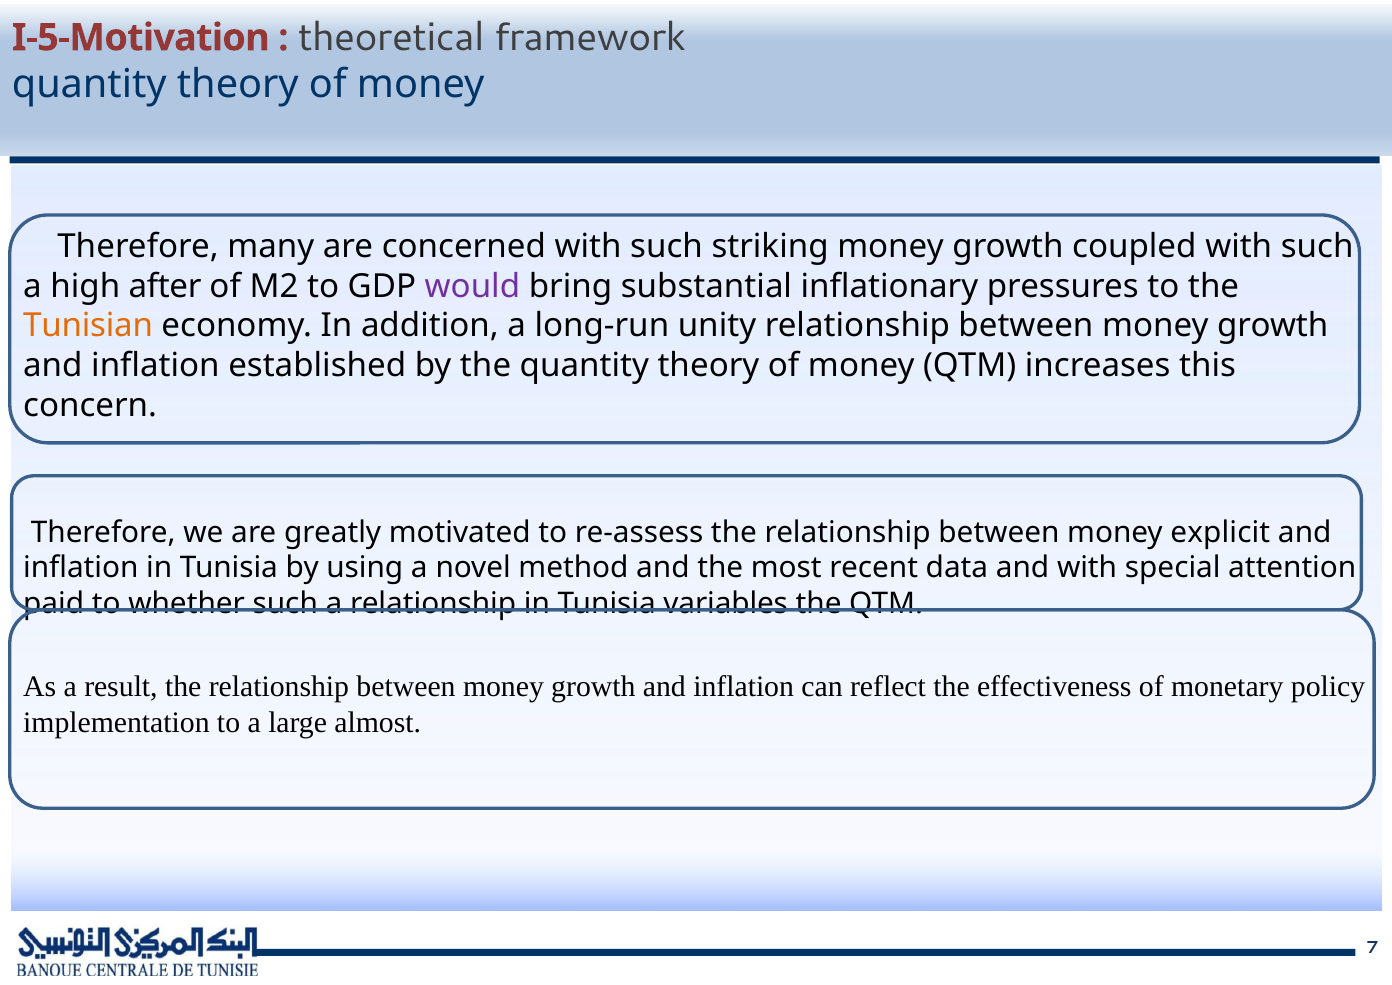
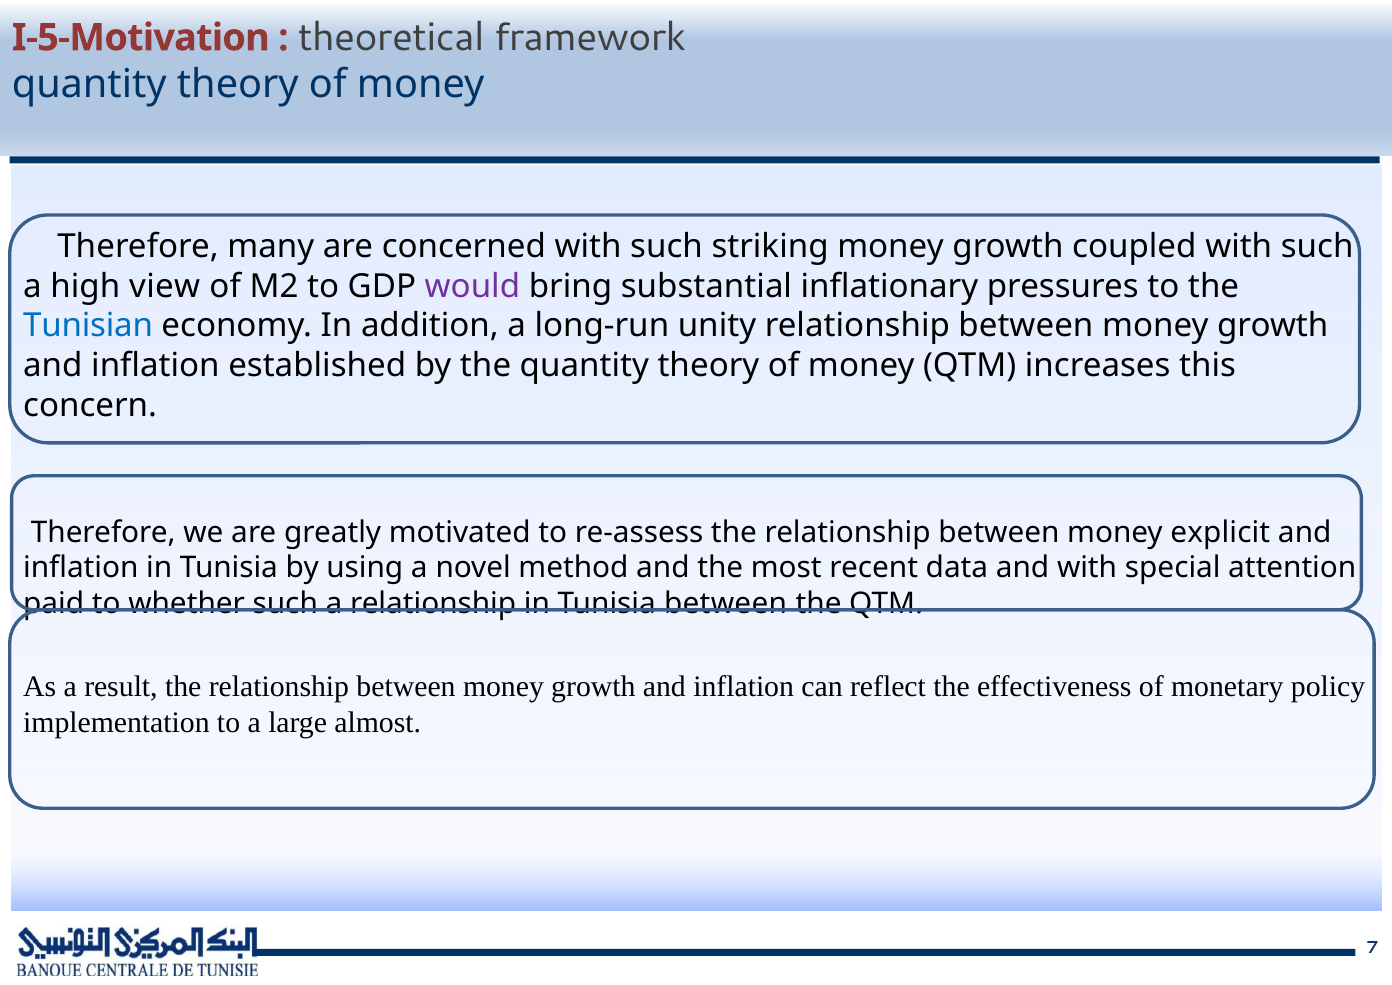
after: after -> view
Tunisian colour: orange -> blue
Tunisia variables: variables -> between
